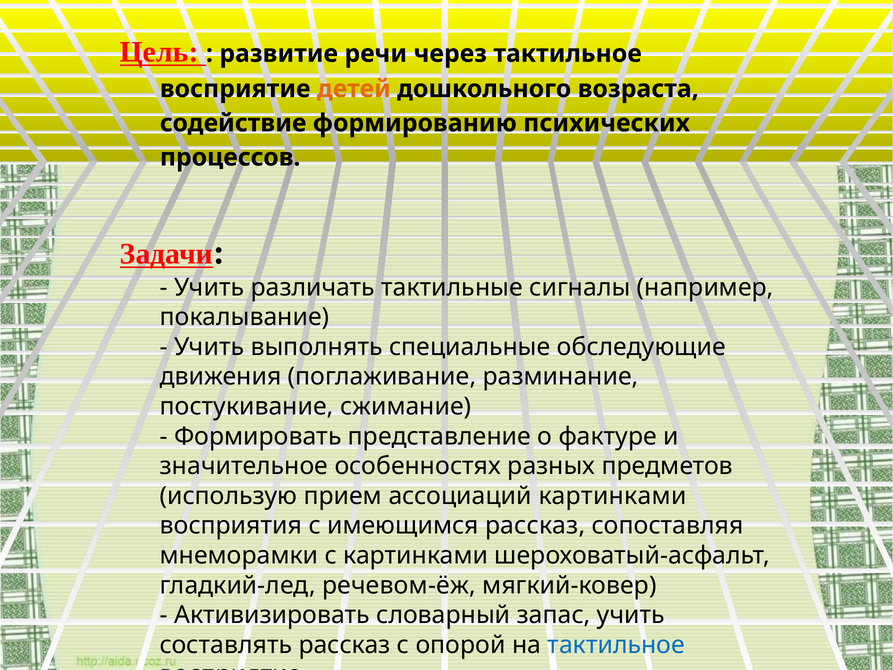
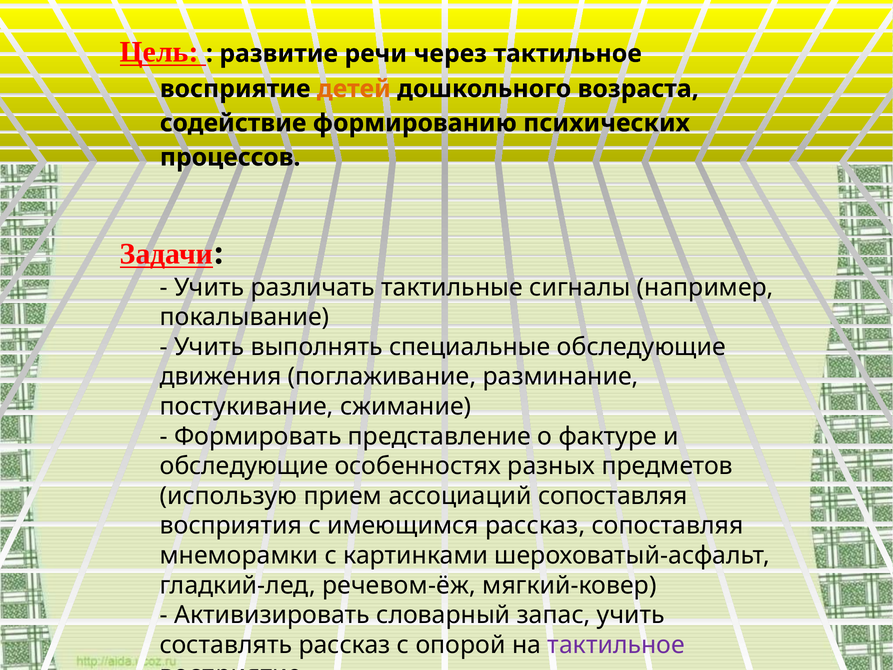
значительное at (244, 466): значительное -> обследующие
ассоциаций картинками: картинками -> сопоставляя
тактильное at (616, 645) colour: blue -> purple
